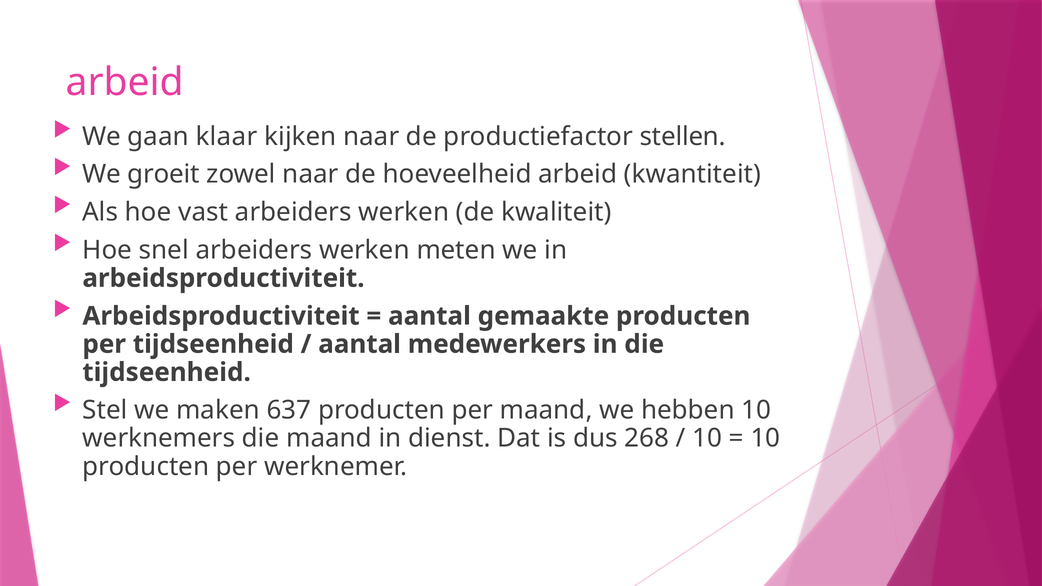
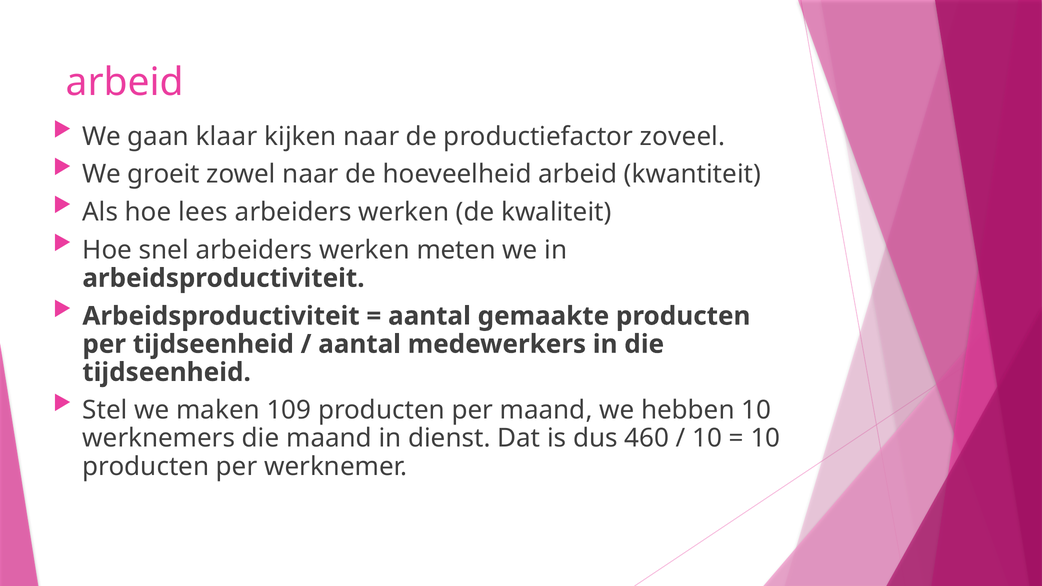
stellen: stellen -> zoveel
vast: vast -> lees
637: 637 -> 109
268: 268 -> 460
